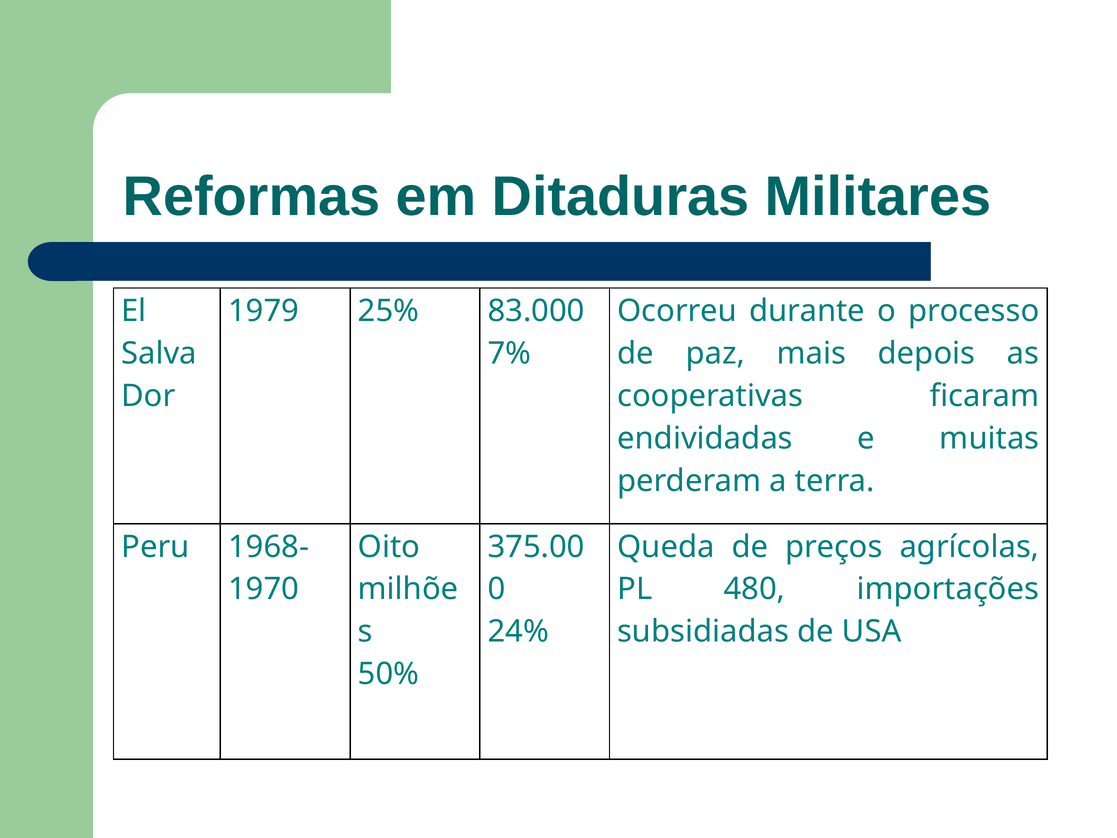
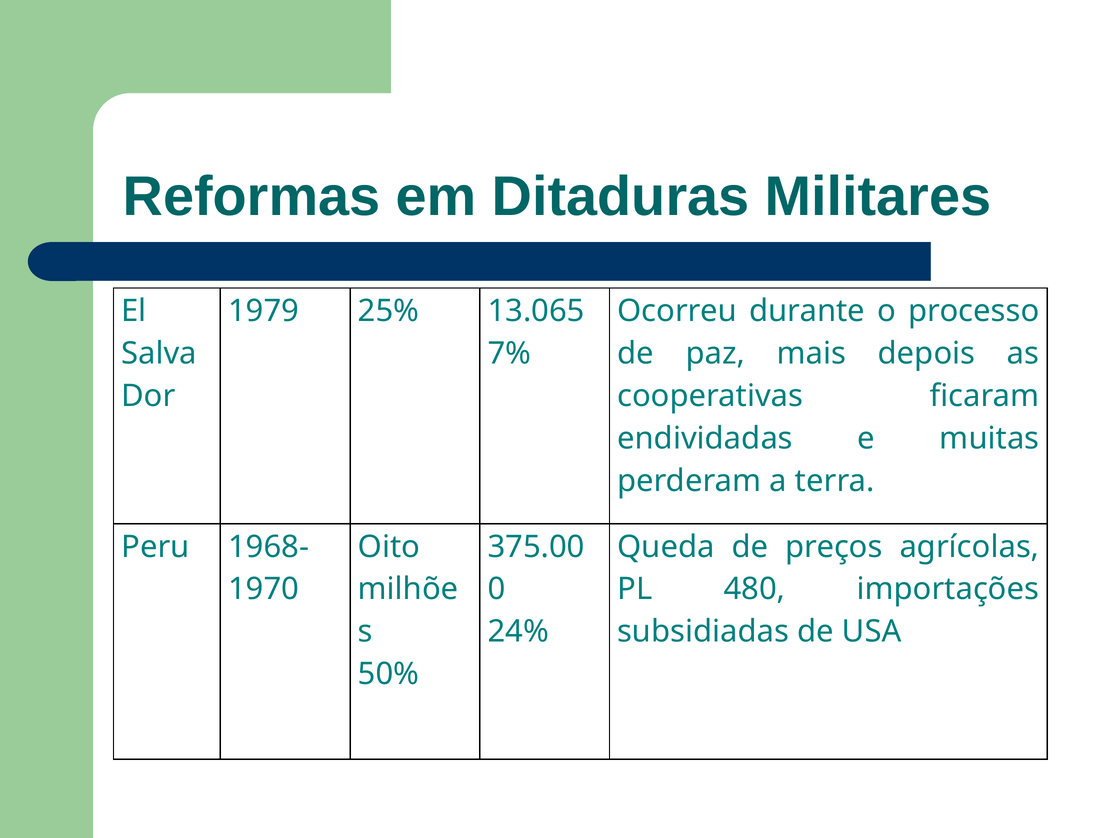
83.000: 83.000 -> 13.065
